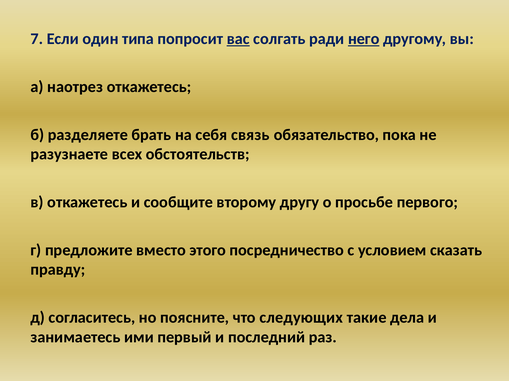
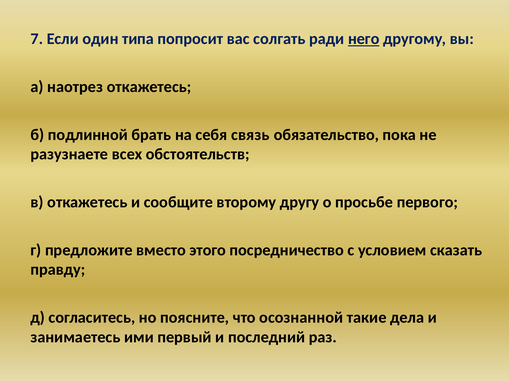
вас underline: present -> none
разделяете: разделяете -> подлинной
следующих: следующих -> осознанной
